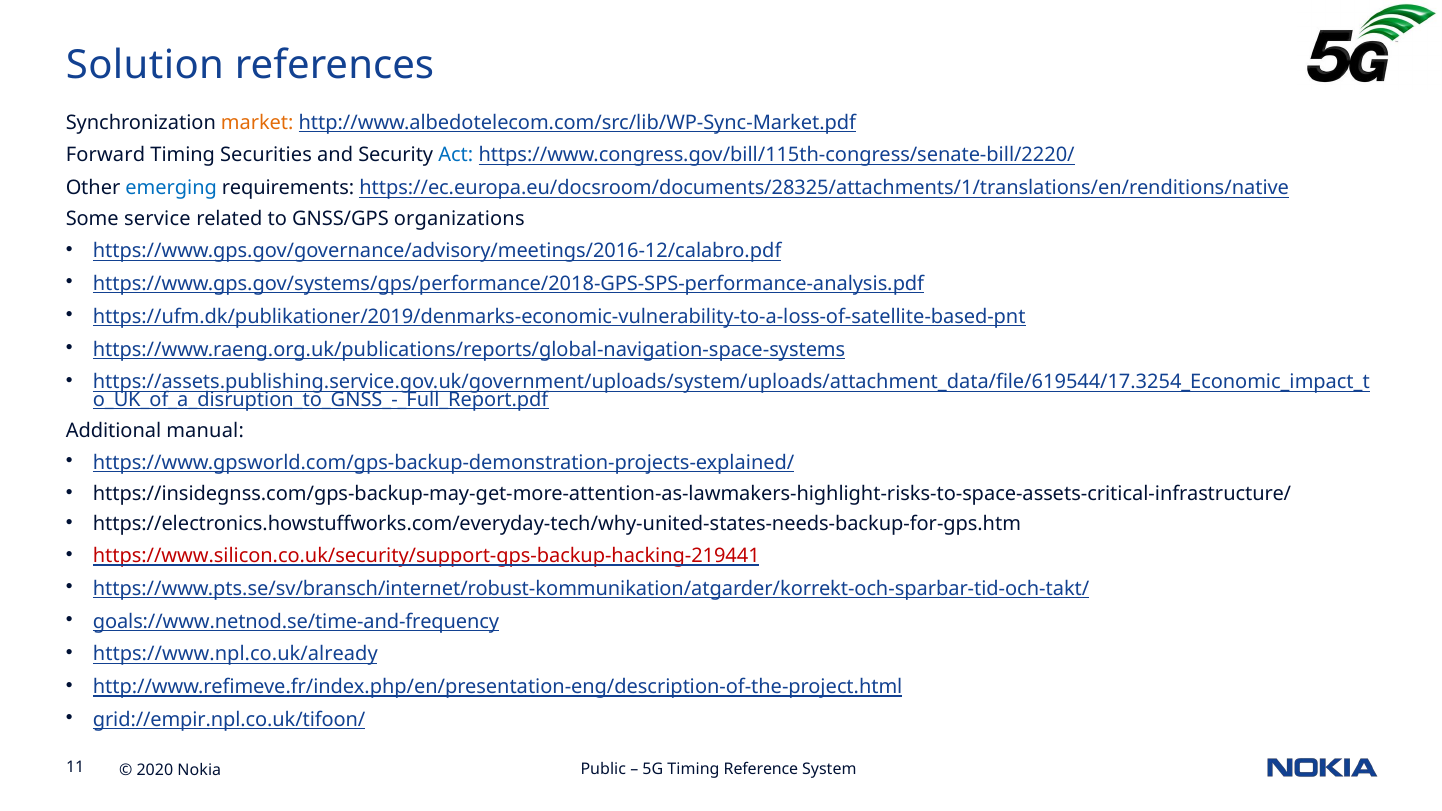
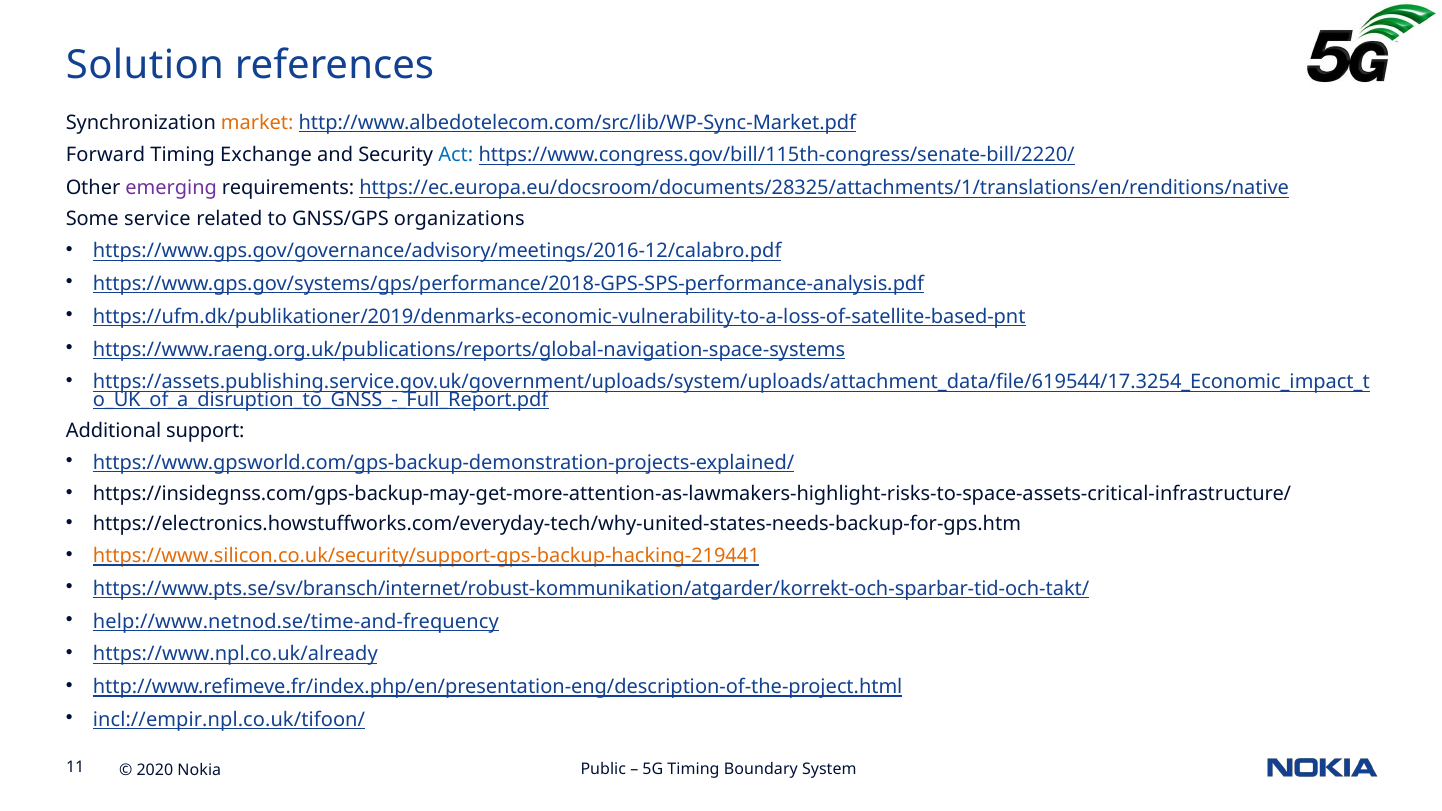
Securities: Securities -> Exchange
emerging colour: blue -> purple
manual: manual -> support
https://www.silicon.co.uk/security/support-gps-backup-hacking-219441 colour: red -> orange
goals://www.netnod.se/time-and-frequency: goals://www.netnod.se/time-and-frequency -> help://www.netnod.se/time-and-frequency
grid://empir.npl.co.uk/tifoon/: grid://empir.npl.co.uk/tifoon/ -> incl://empir.npl.co.uk/tifoon/
Reference: Reference -> Boundary
